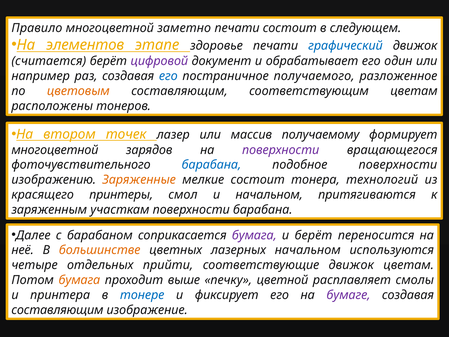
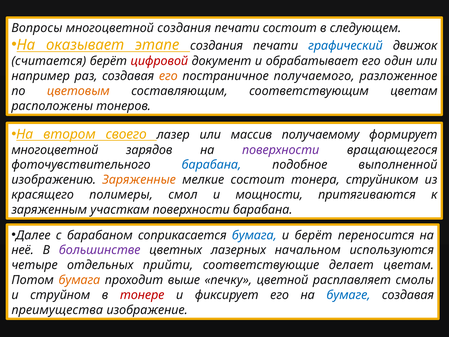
Правило: Правило -> Вопросы
многоцветной заметно: заметно -> создания
элементов: элементов -> оказывает
этапе здоровье: здоровье -> создания
цифровой colour: purple -> red
его at (168, 76) colour: blue -> orange
точек: точек -> своего
подобное поверхности: поверхности -> выполненной
технологий: технологий -> струйником
принтеры: принтеры -> полимеры
и начальном: начальном -> мощности
бумага at (254, 235) colour: purple -> blue
большинстве colour: orange -> purple
соответствующие движок: движок -> делает
принтера: принтера -> струйном
тонере colour: blue -> red
бумаге colour: purple -> blue
составляющим at (57, 310): составляющим -> преимущества
